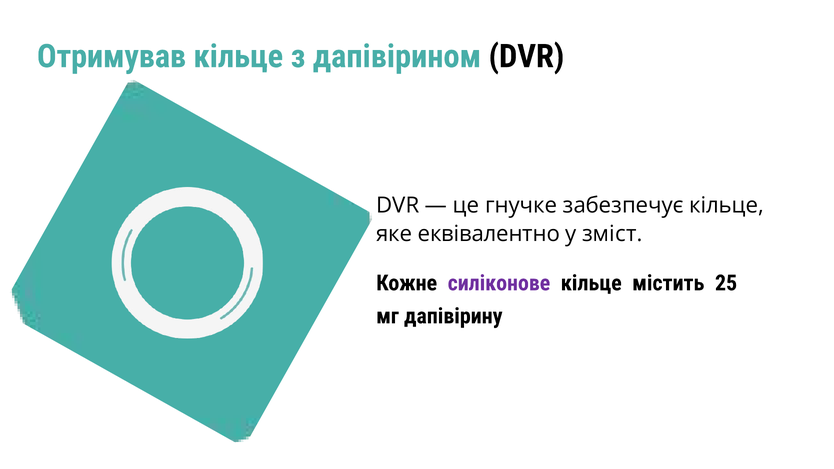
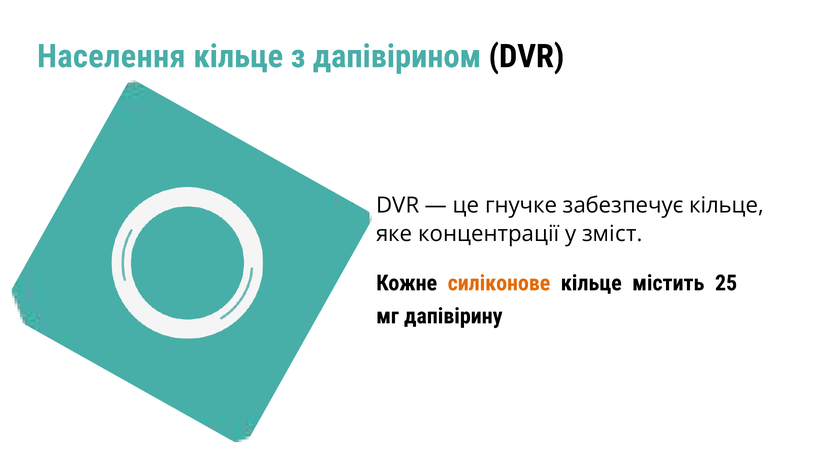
Отримував: Отримував -> Населення
еквівалентно: еквівалентно -> концентрації
силіконове colour: purple -> orange
